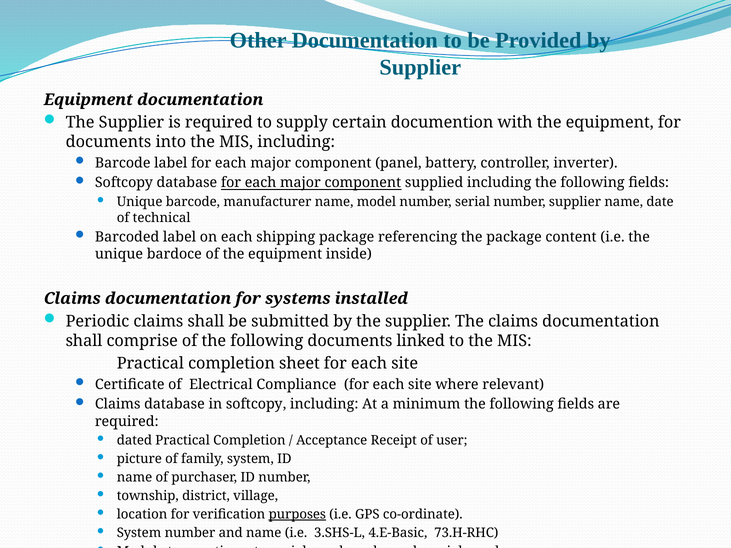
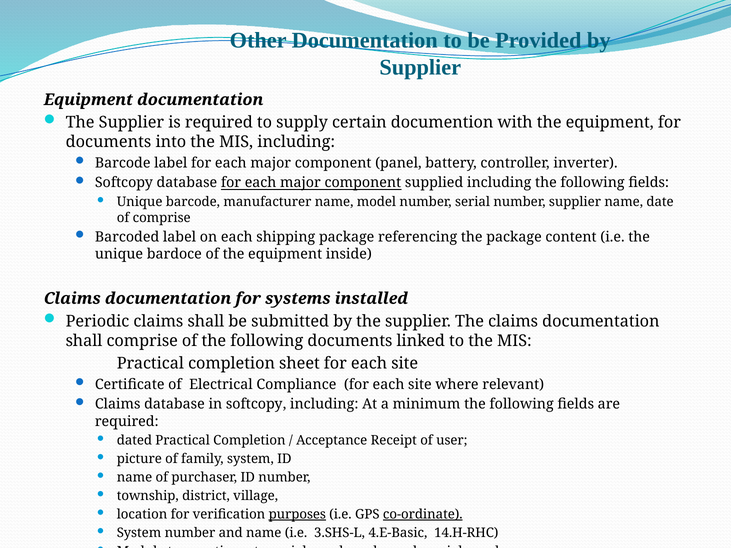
of technical: technical -> comprise
co-ordinate underline: none -> present
73.H-RHC: 73.H-RHC -> 14.H-RHC
